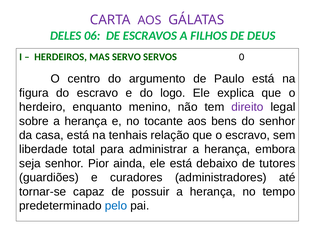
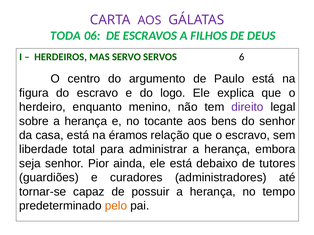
DELES: DELES -> TODA
0: 0 -> 6
tenhais: tenhais -> éramos
pelo colour: blue -> orange
